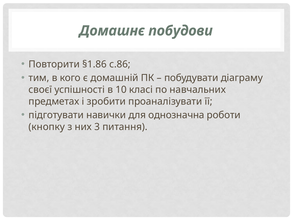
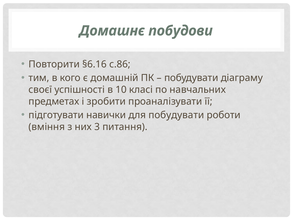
§1.86: §1.86 -> §6.16
для однозначна: однозначна -> побудувати
кнопку: кнопку -> вміння
